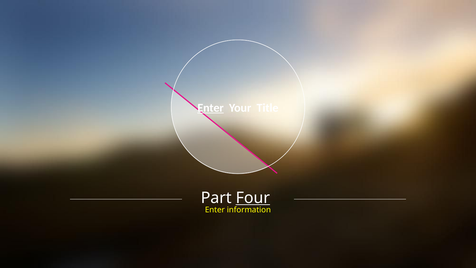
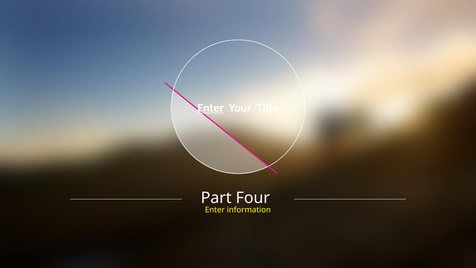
Four underline: present -> none
